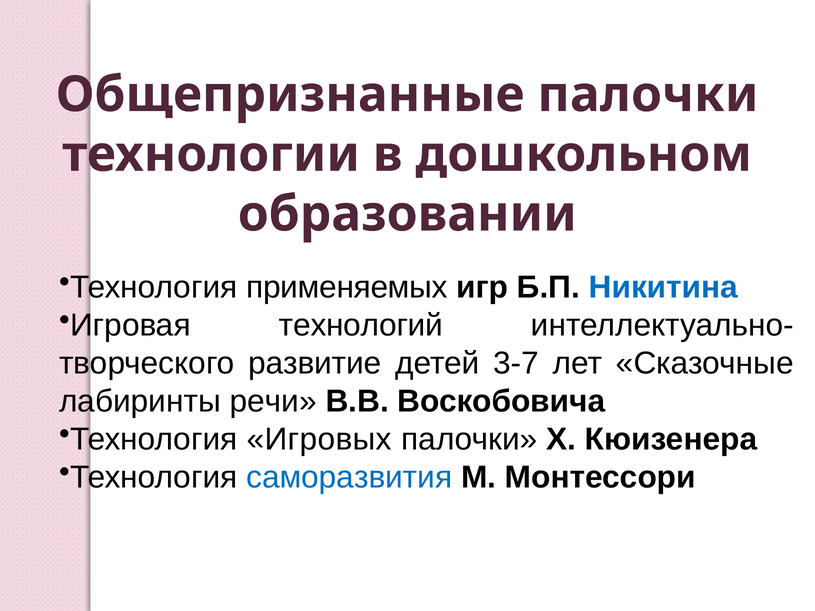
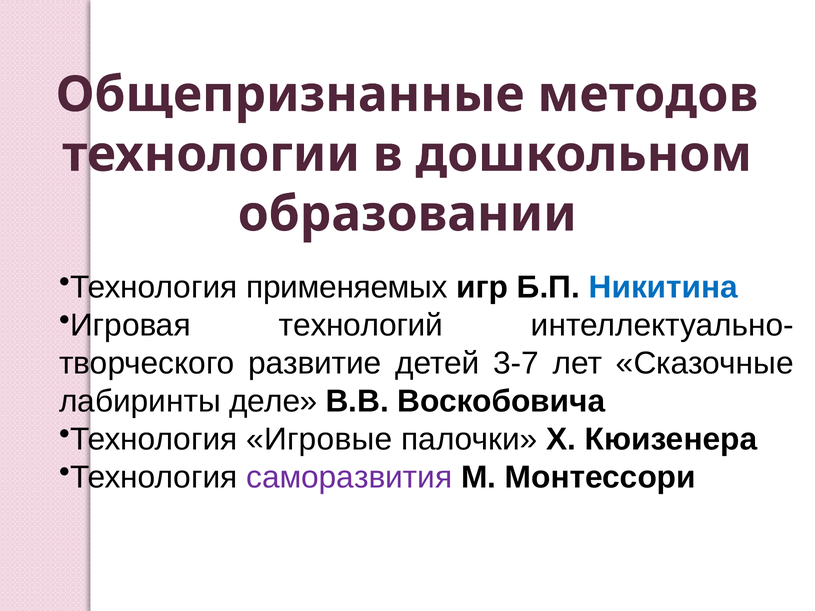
Общепризнанные палочки: палочки -> методов
речи: речи -> деле
Игровых: Игровых -> Игровые
саморазвития colour: blue -> purple
